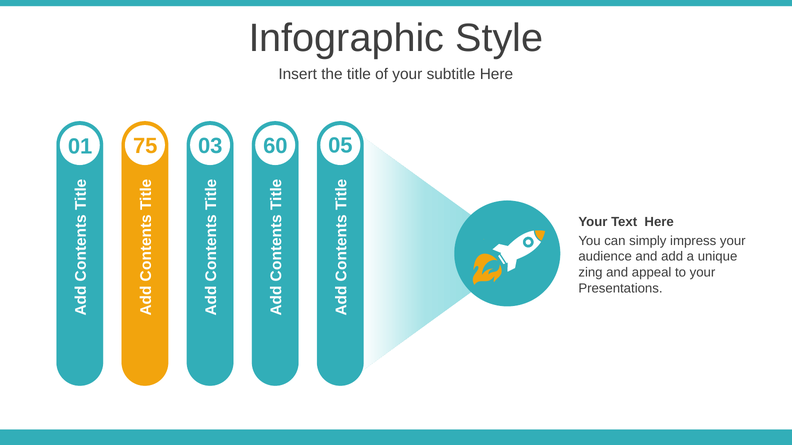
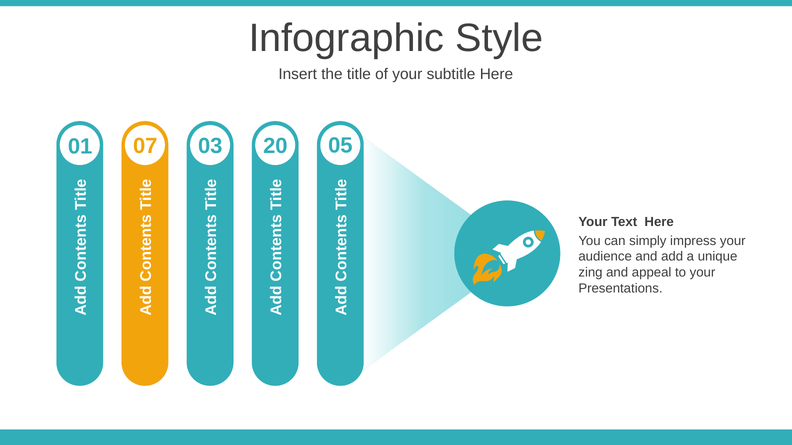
75: 75 -> 07
60: 60 -> 20
